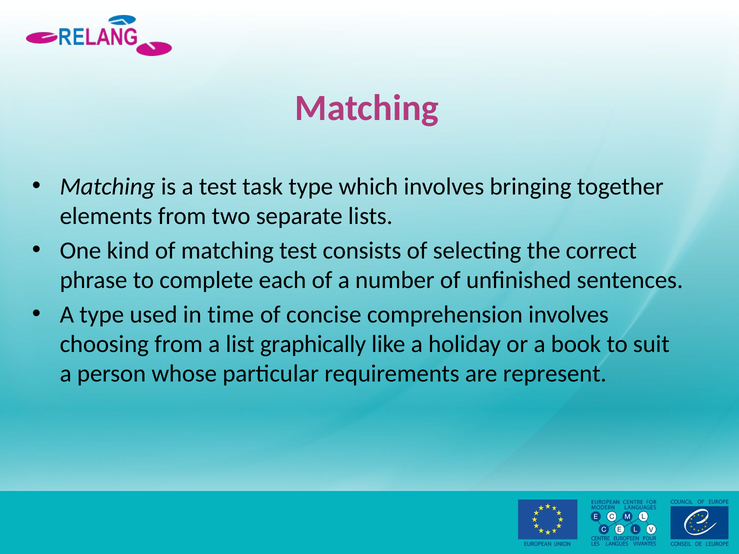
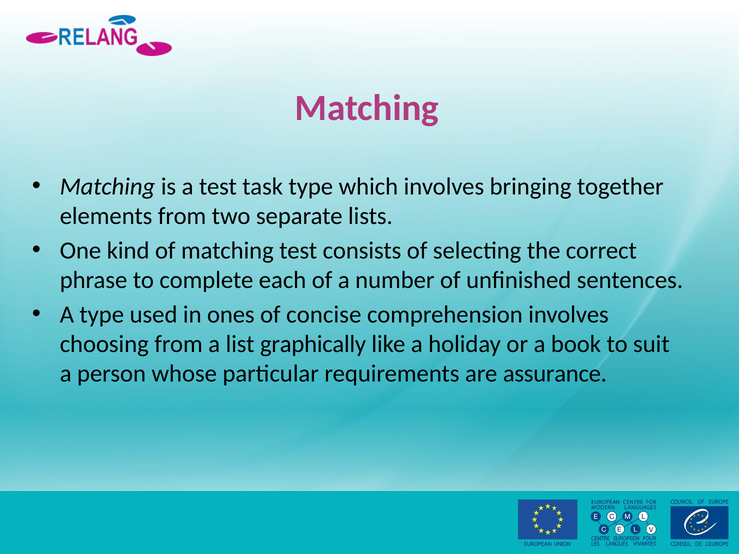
time: time -> ones
represent: represent -> assurance
